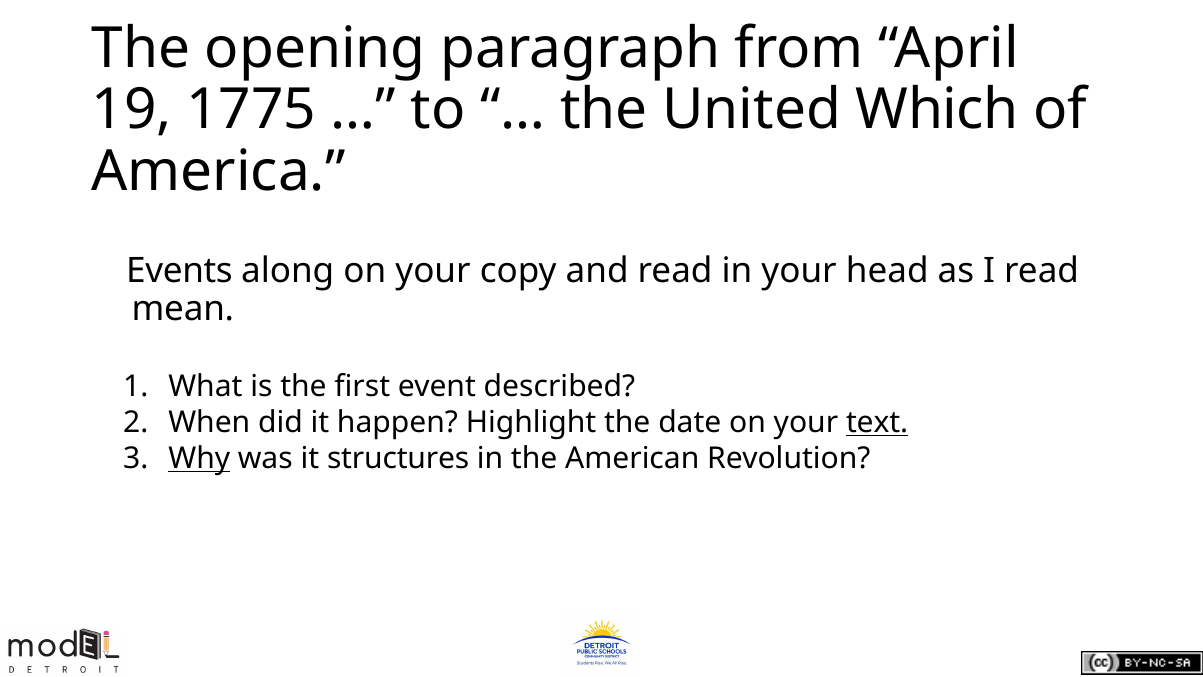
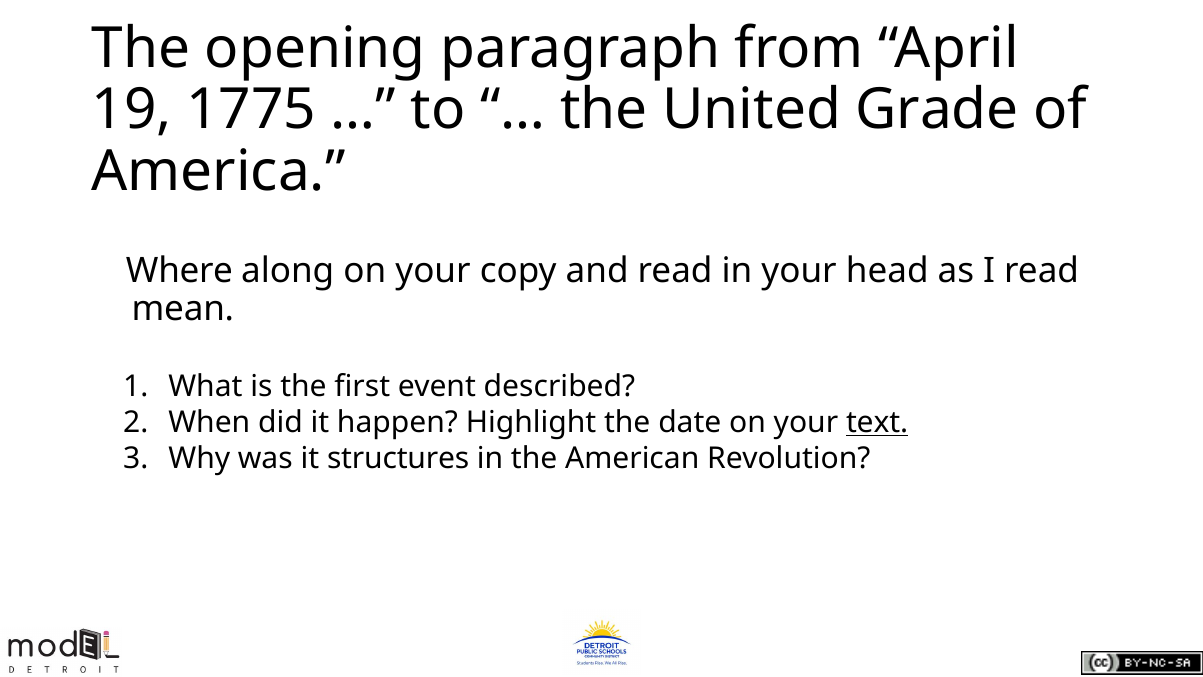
Which: Which -> Grade
Events: Events -> Where
Why underline: present -> none
